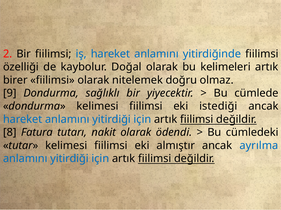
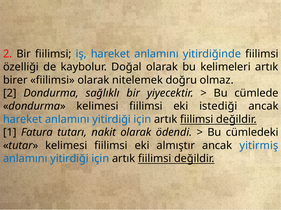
9 at (10, 93): 9 -> 2
8: 8 -> 1
ayrılma: ayrılma -> yitirmiş
